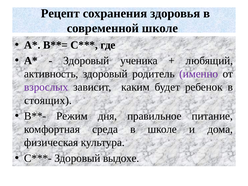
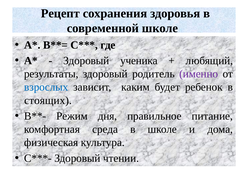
активность: активность -> результаты
взрослых colour: purple -> blue
выдохе: выдохе -> чтении
